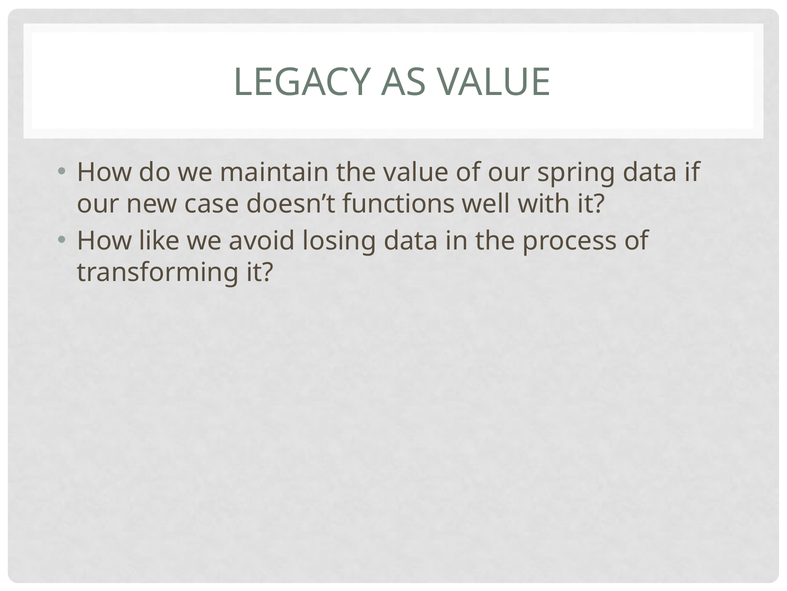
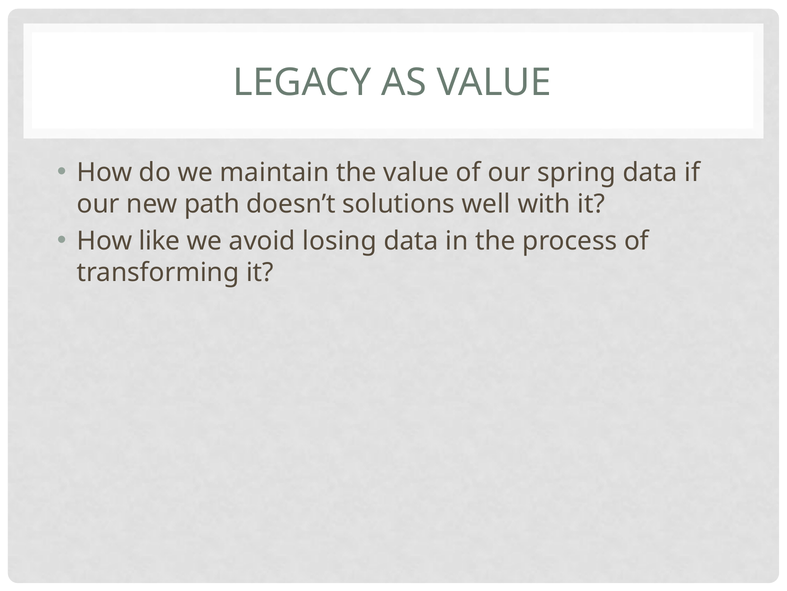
case: case -> path
functions: functions -> solutions
